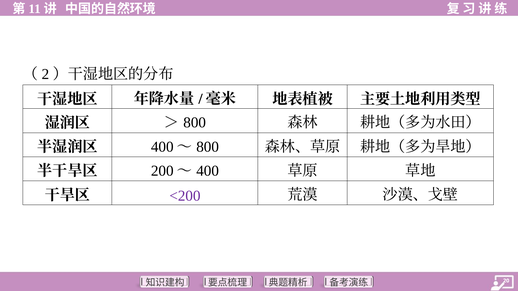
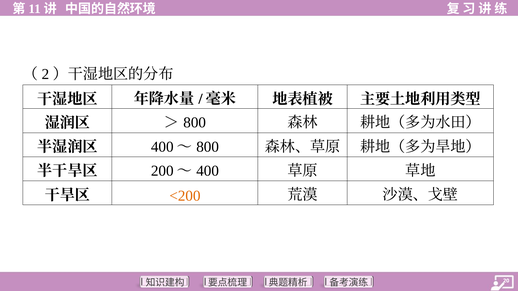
<200 colour: purple -> orange
